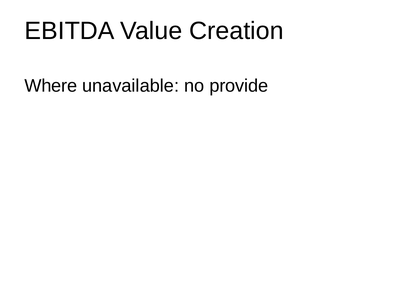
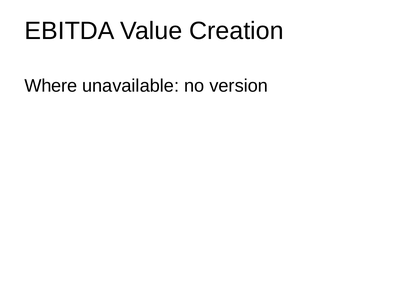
provide: provide -> version
